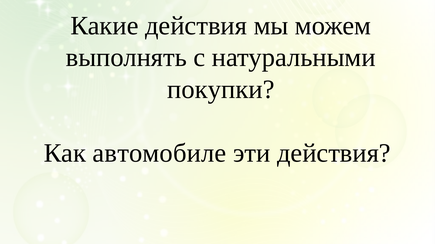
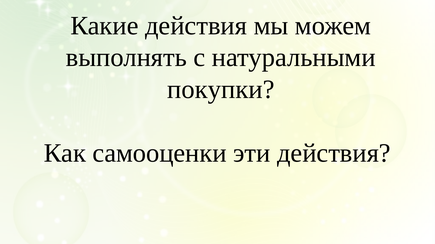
автомобиле: автомобиле -> самооценки
